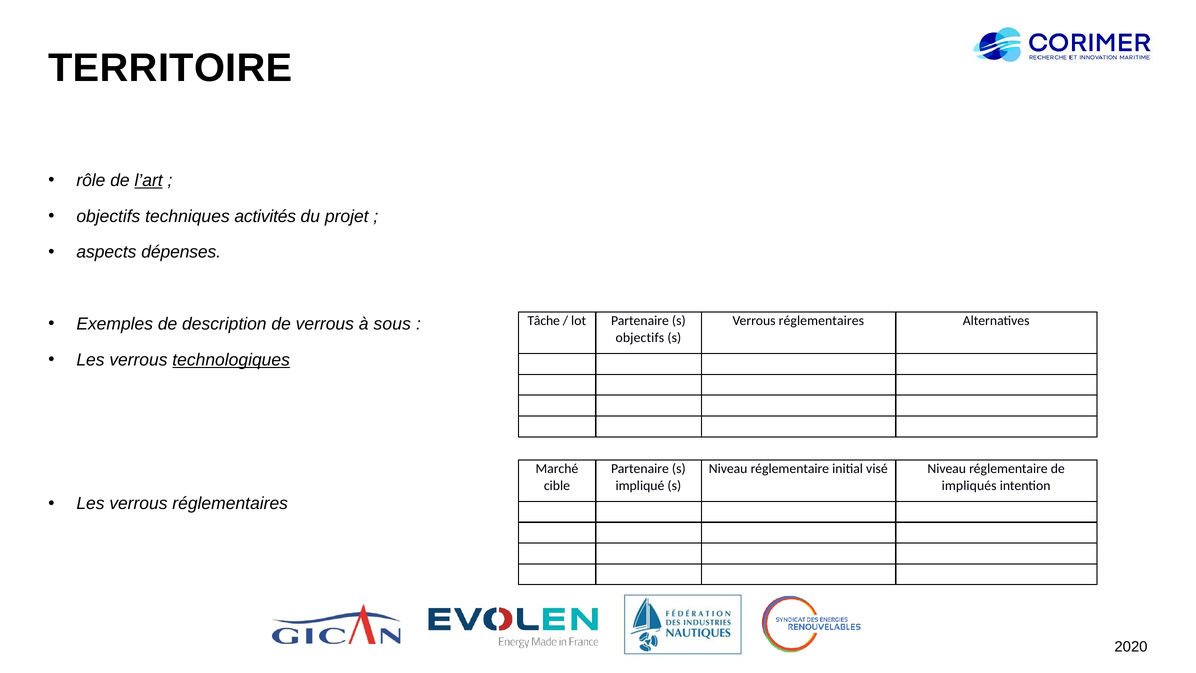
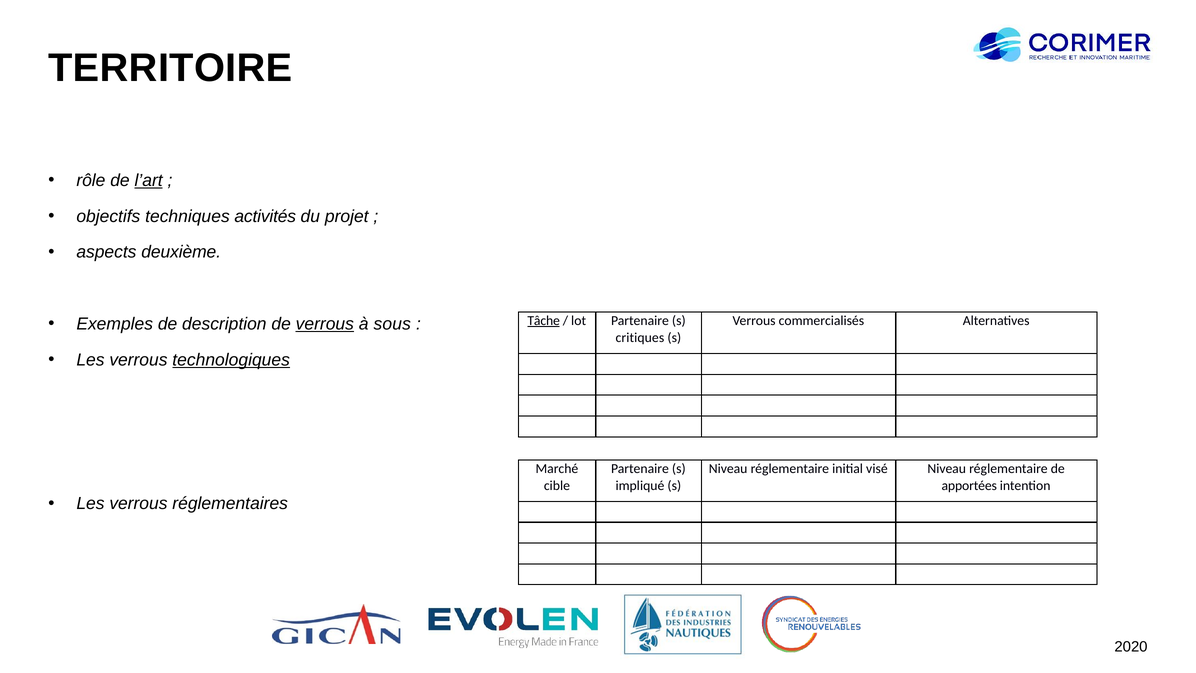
dépenses: dépenses -> deuxième
verrous at (325, 324) underline: none -> present
Tâche underline: none -> present
réglementaires at (821, 320): réglementaires -> commercialisés
objectifs at (640, 337): objectifs -> critiques
impliqués: impliqués -> apportées
